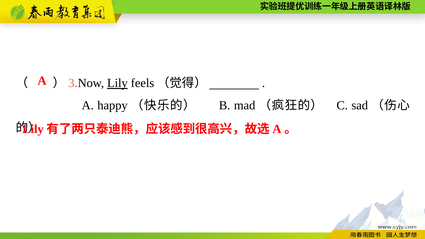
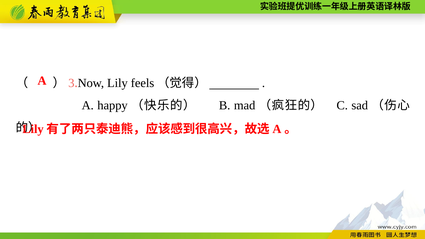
Lily at (117, 83) underline: present -> none
